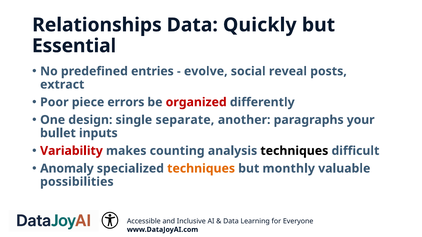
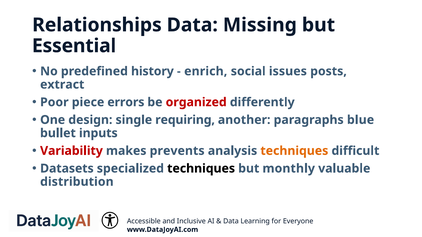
Quickly: Quickly -> Missing
entries: entries -> history
evolve: evolve -> enrich
reveal: reveal -> issues
separate: separate -> requiring
your: your -> blue
counting: counting -> prevents
techniques at (294, 151) colour: black -> orange
Anomaly: Anomaly -> Datasets
techniques at (201, 169) colour: orange -> black
possibilities: possibilities -> distribution
